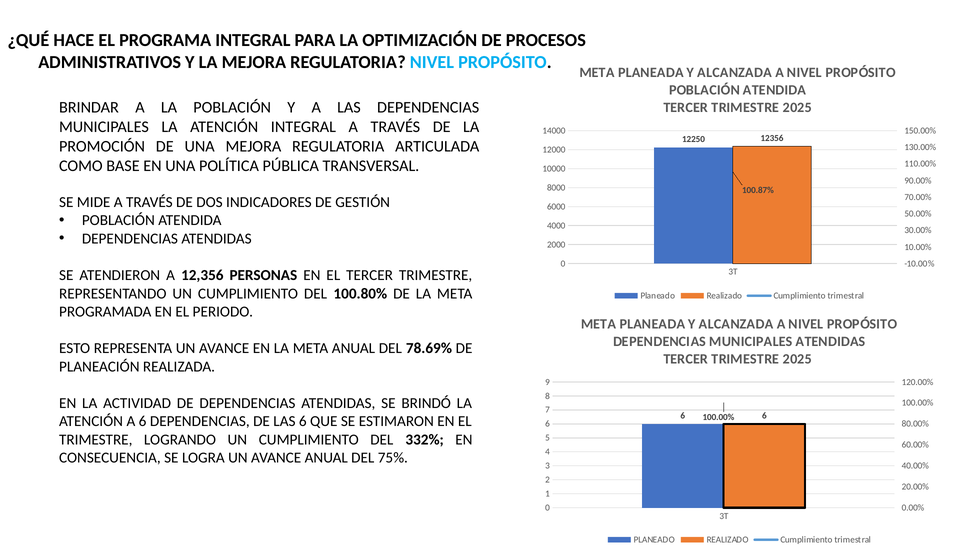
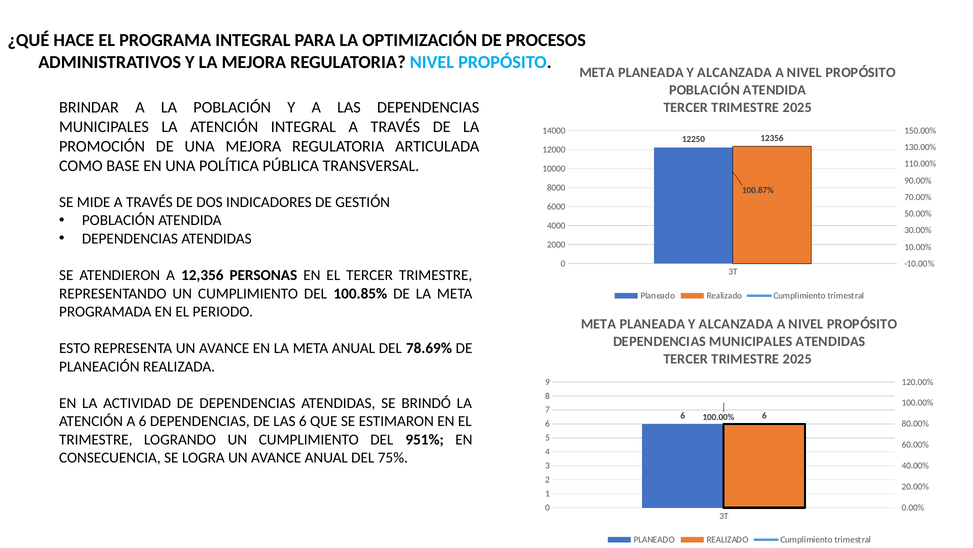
100.80%: 100.80% -> 100.85%
332%: 332% -> 951%
